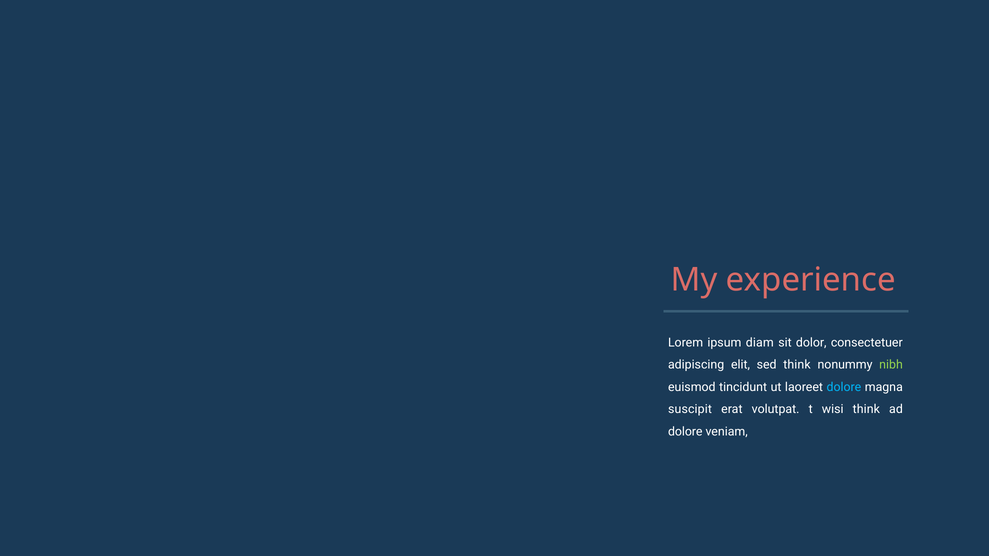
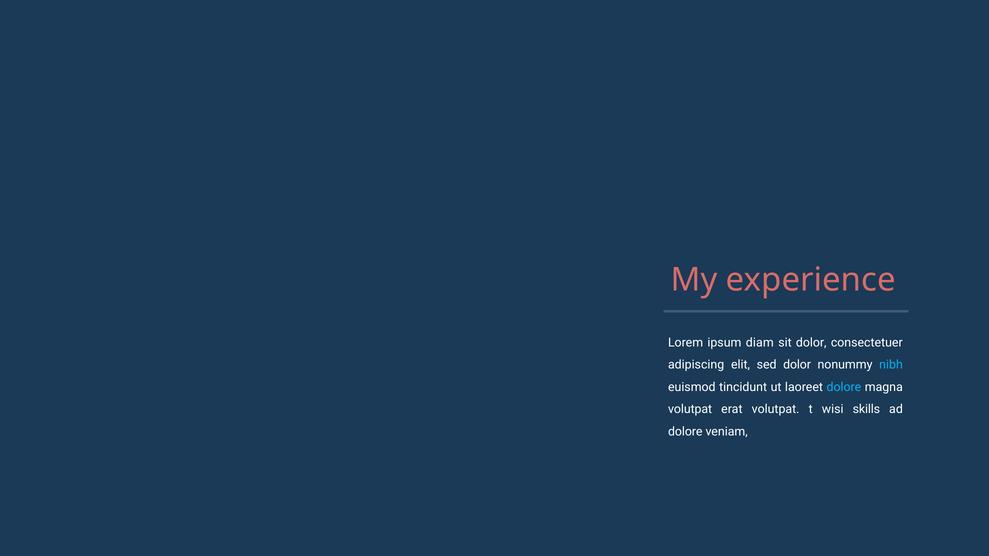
sed think: think -> dolor
nibh colour: light green -> light blue
suscipit at (690, 409): suscipit -> volutpat
wisi think: think -> skills
